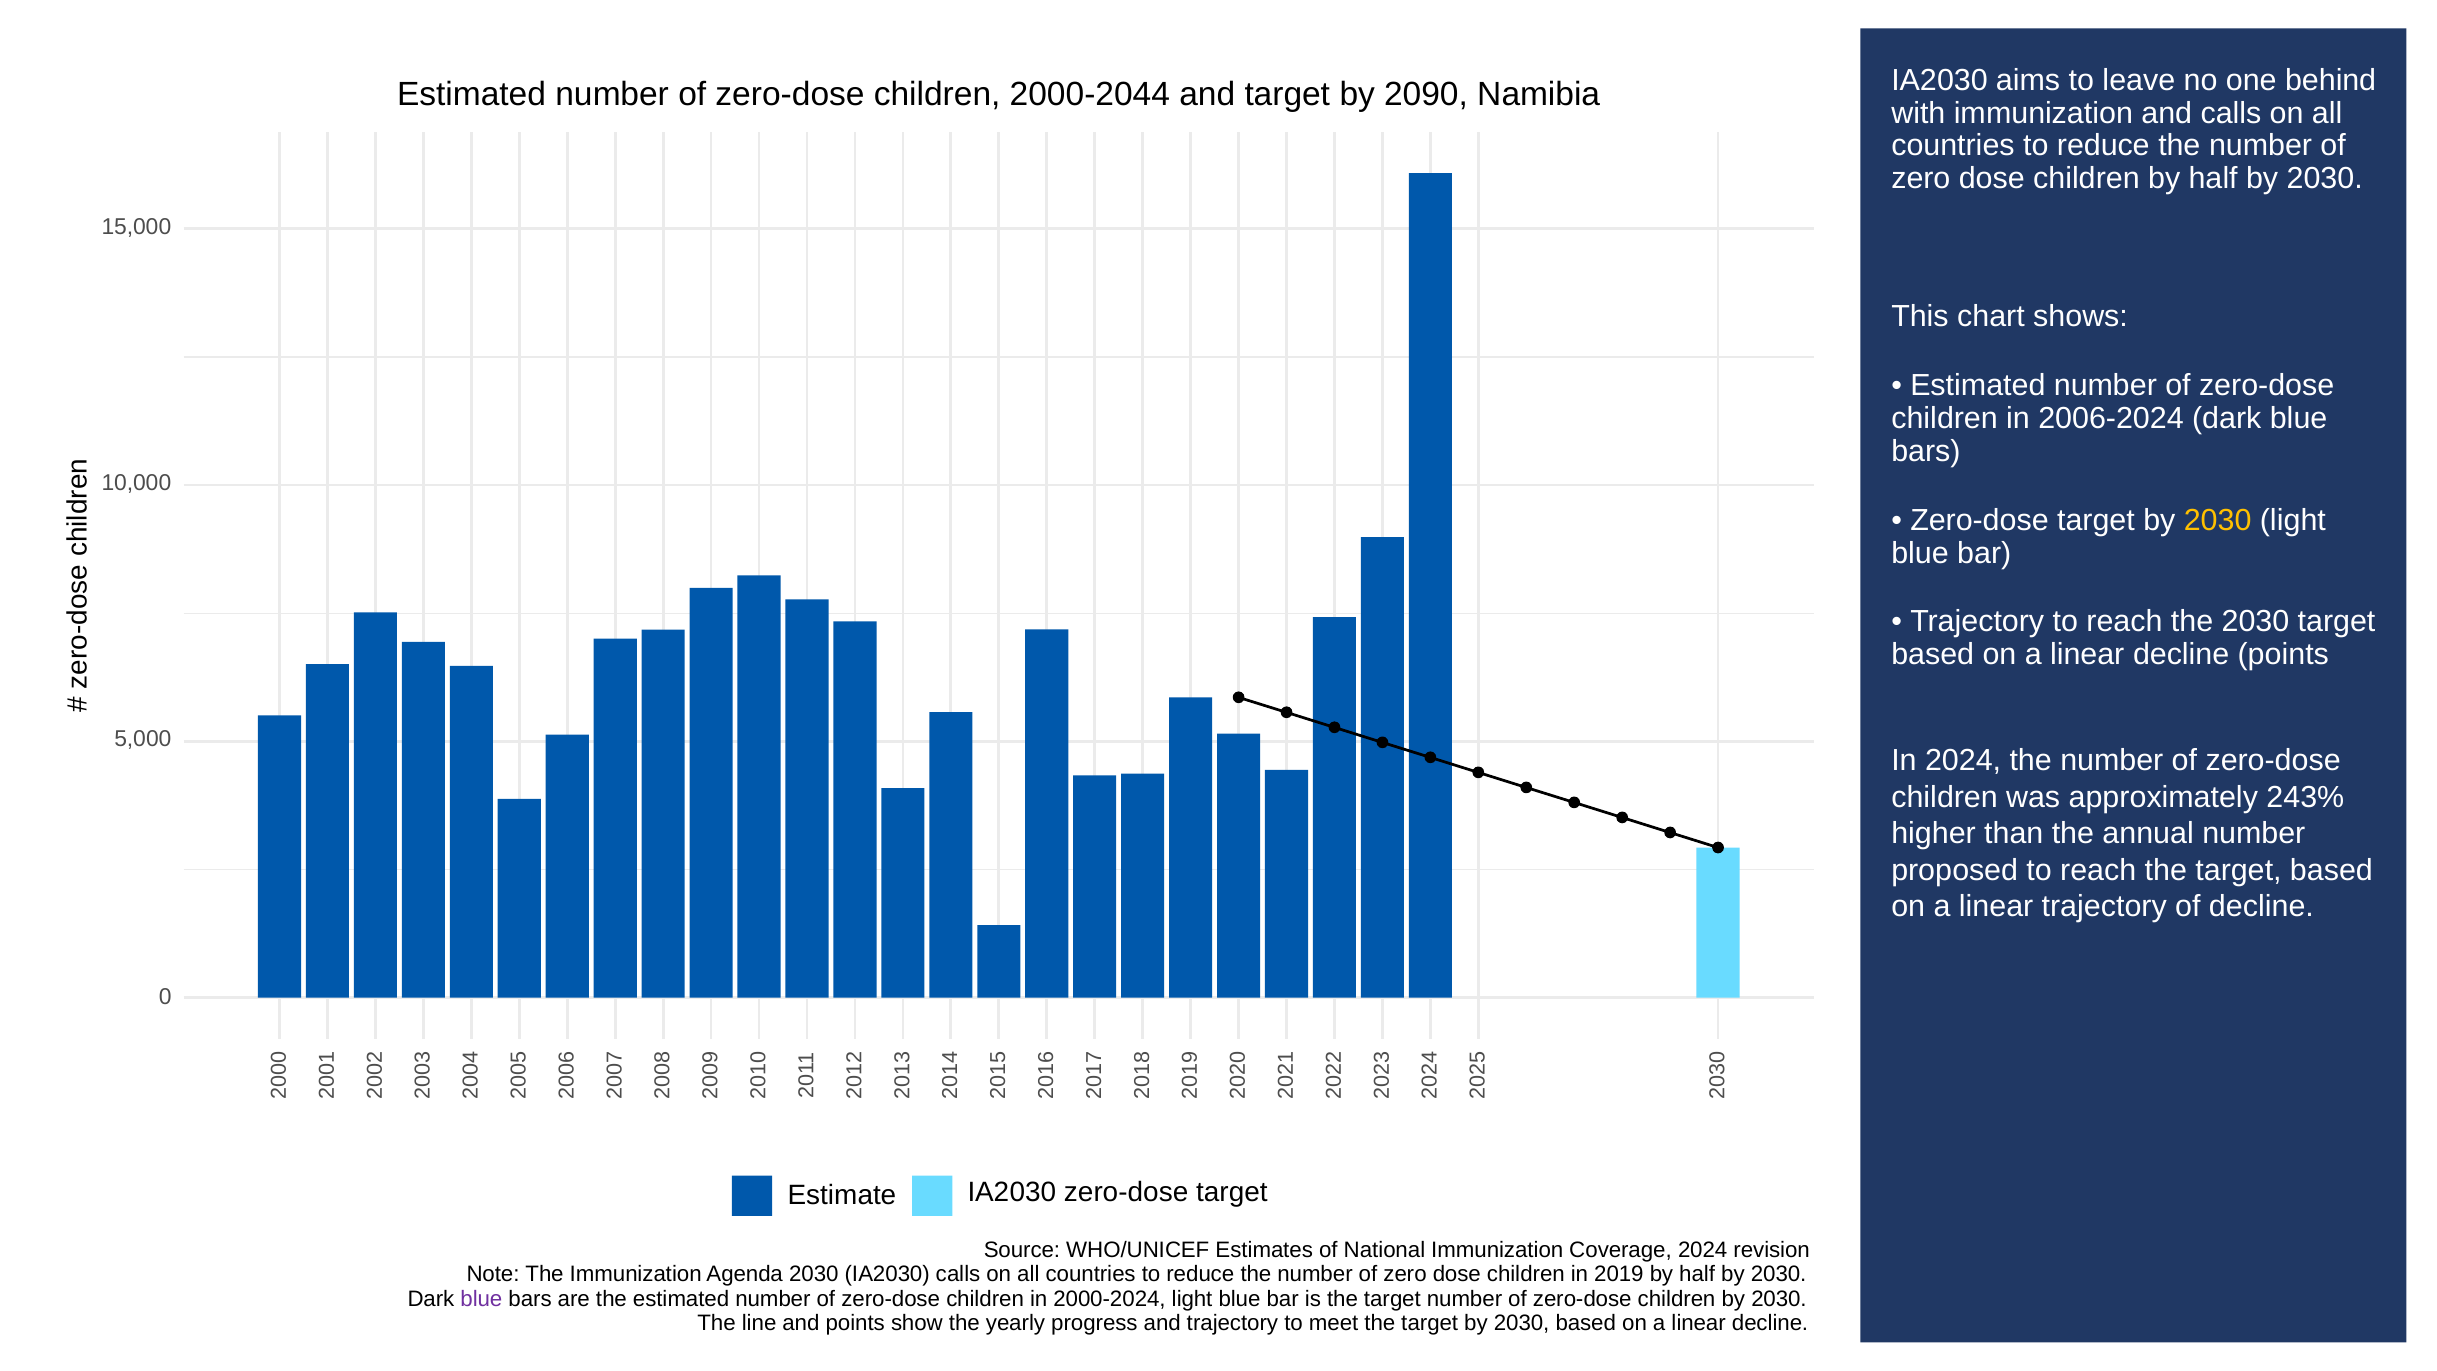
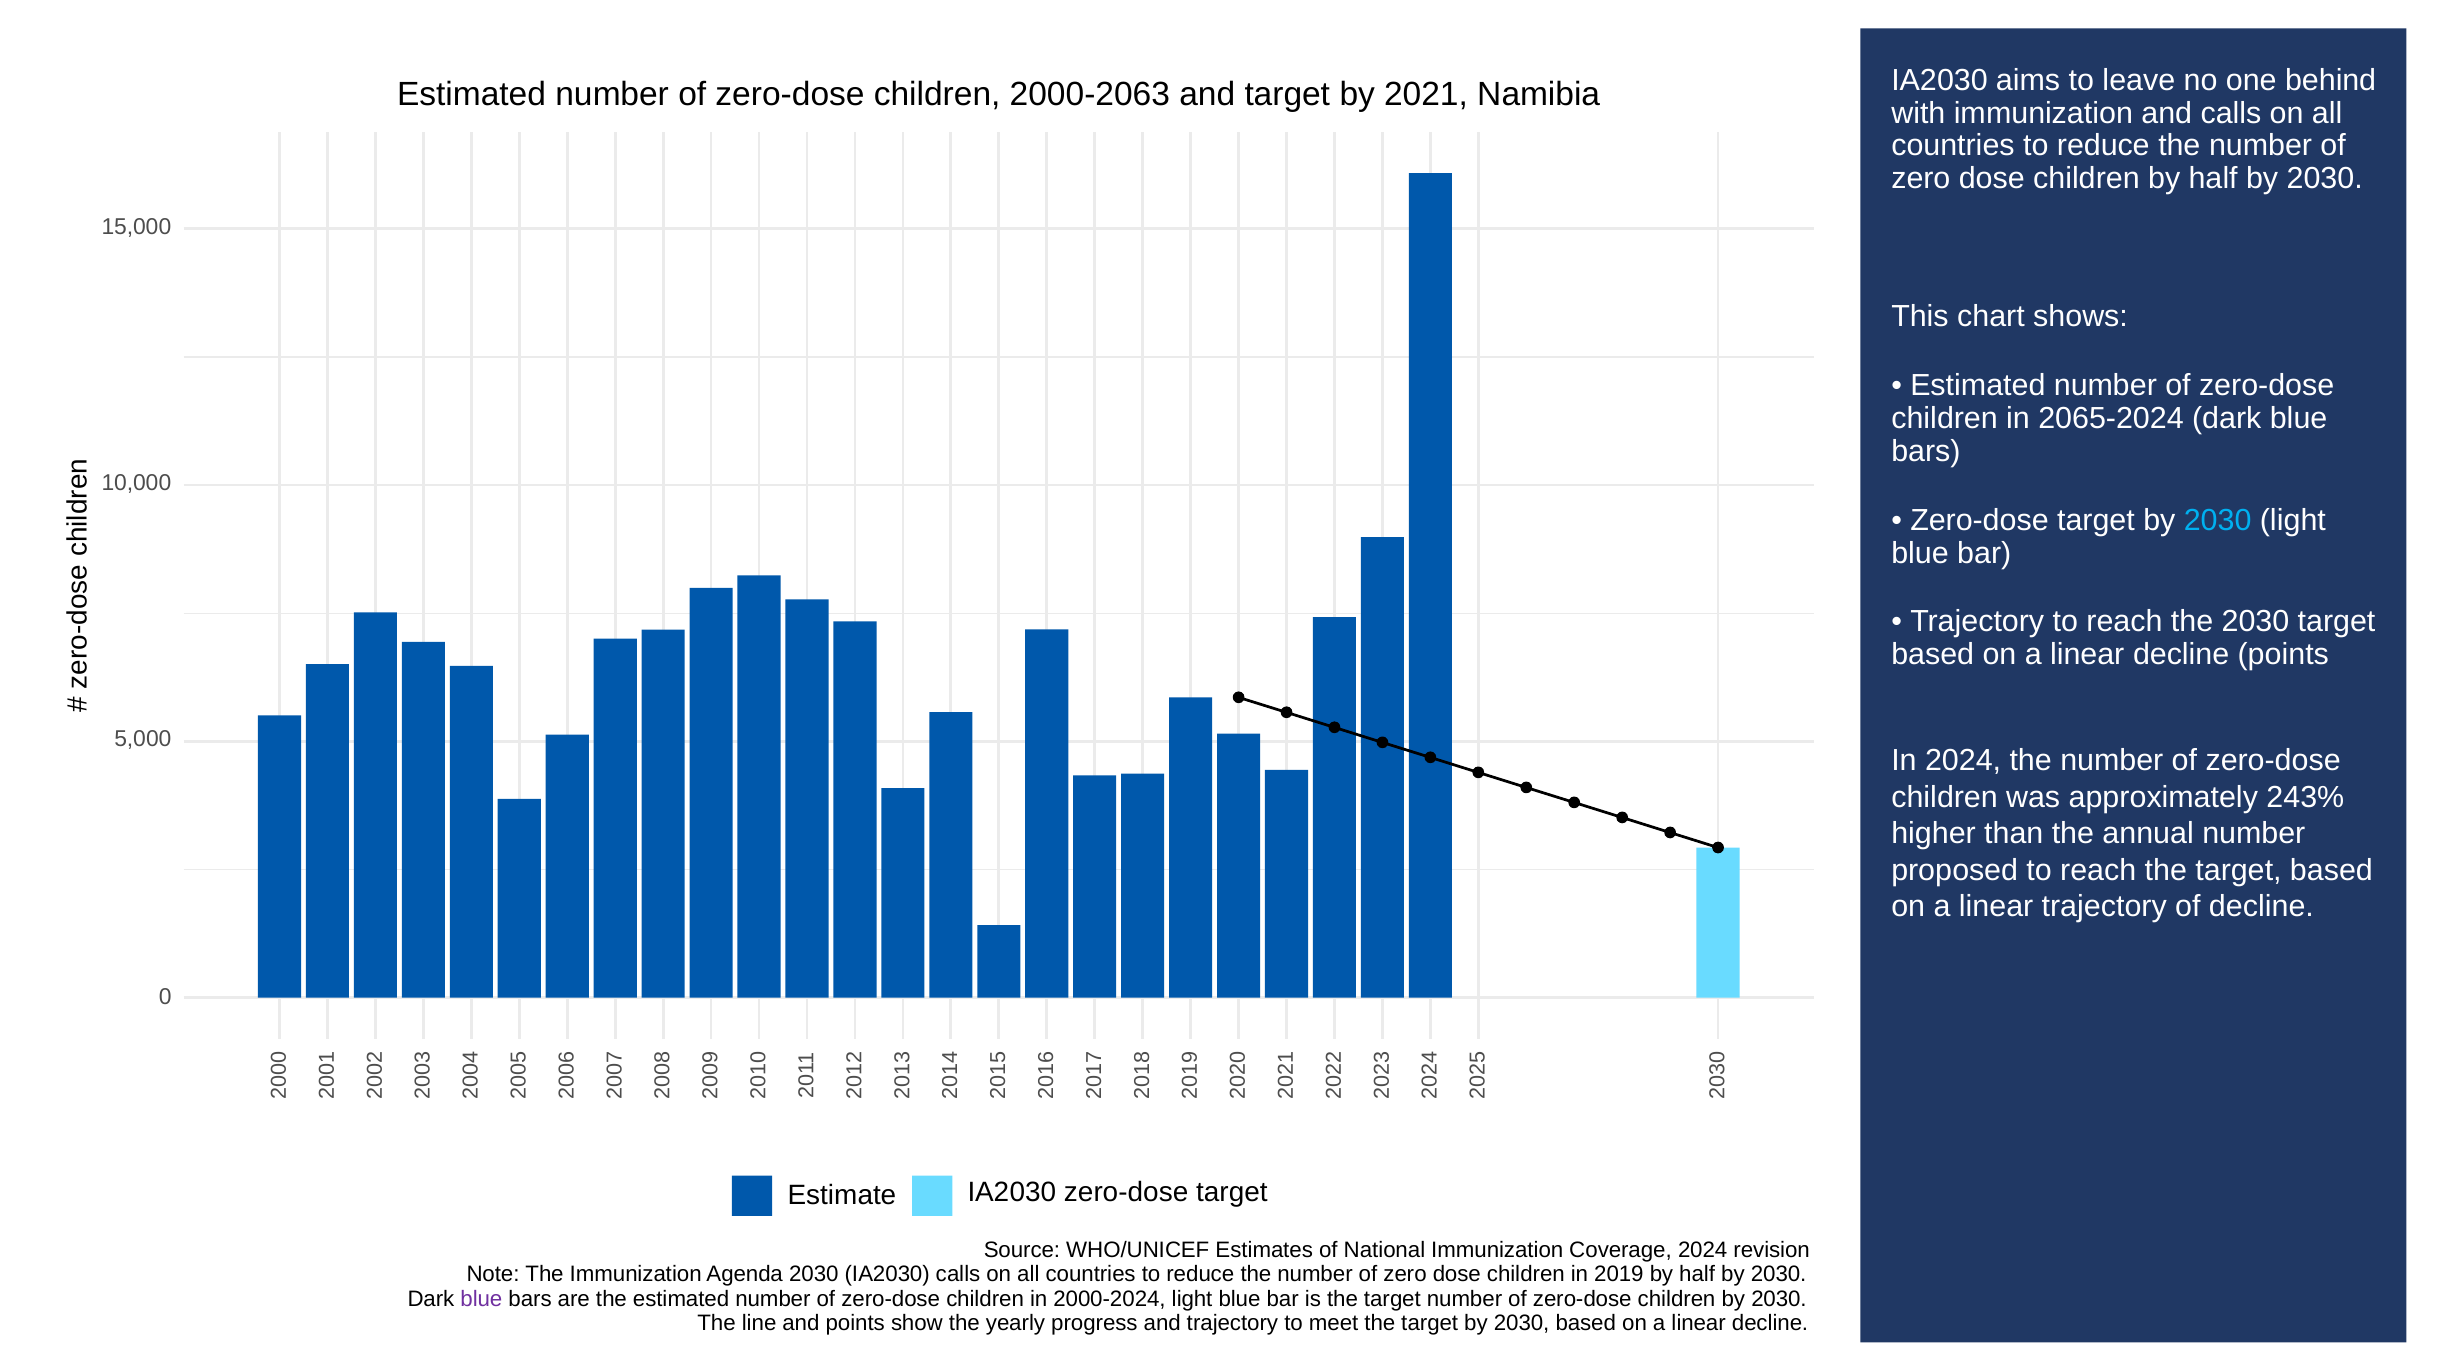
2000-2044: 2000-2044 -> 2000-2063
2090: 2090 -> 2021
2006-2024: 2006-2024 -> 2065-2024
2030 at (2218, 520) colour: yellow -> light blue
